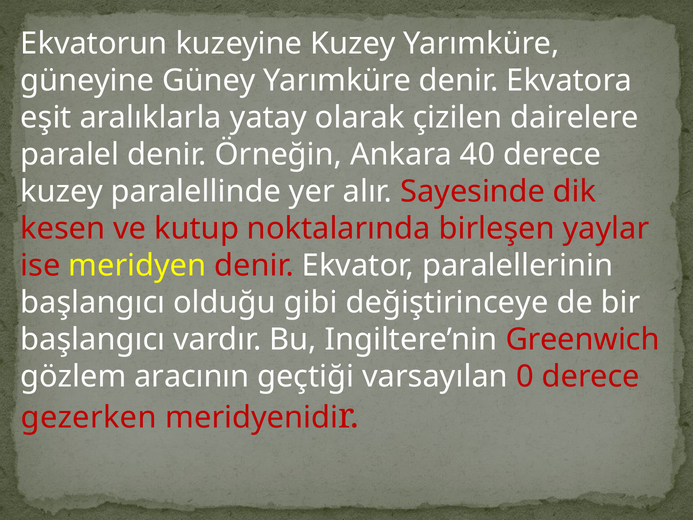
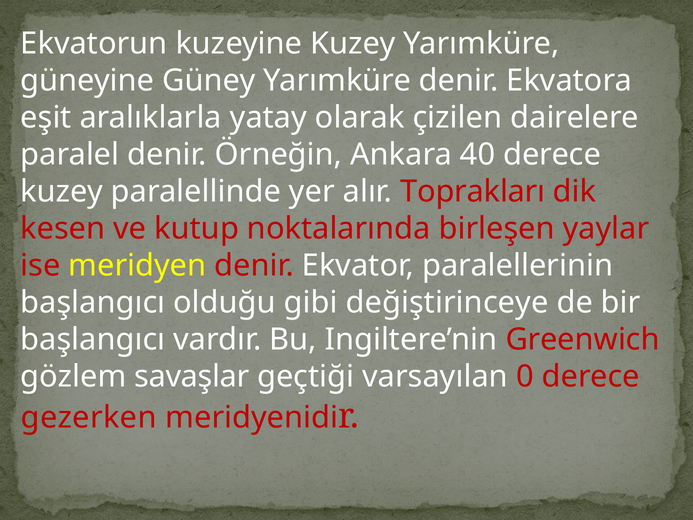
Sayesinde: Sayesinde -> Toprakları
aracının: aracının -> savaşlar
